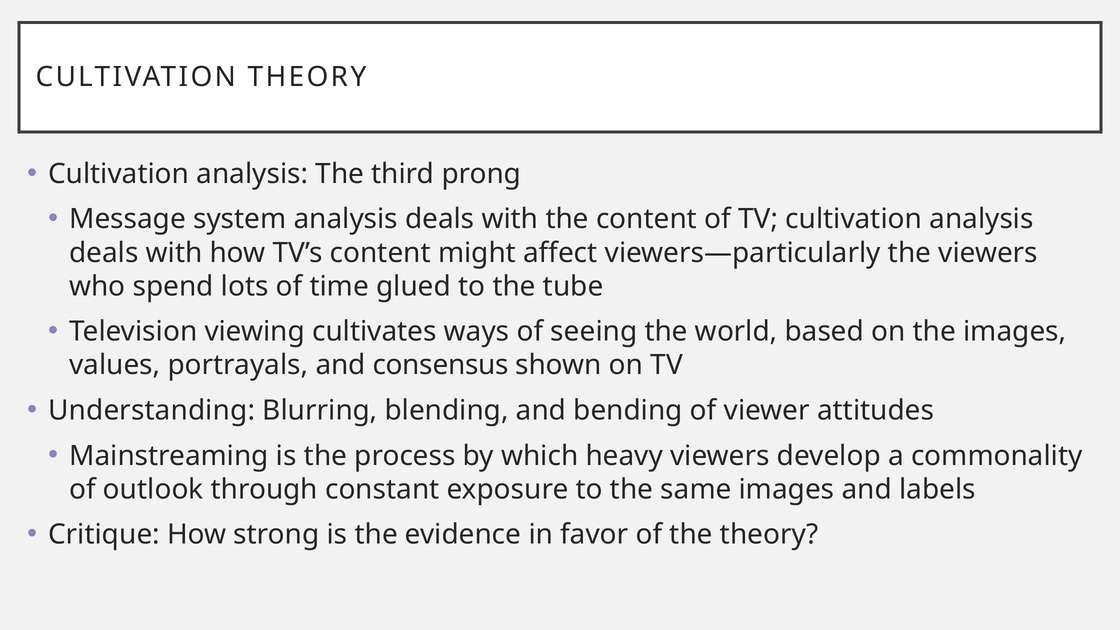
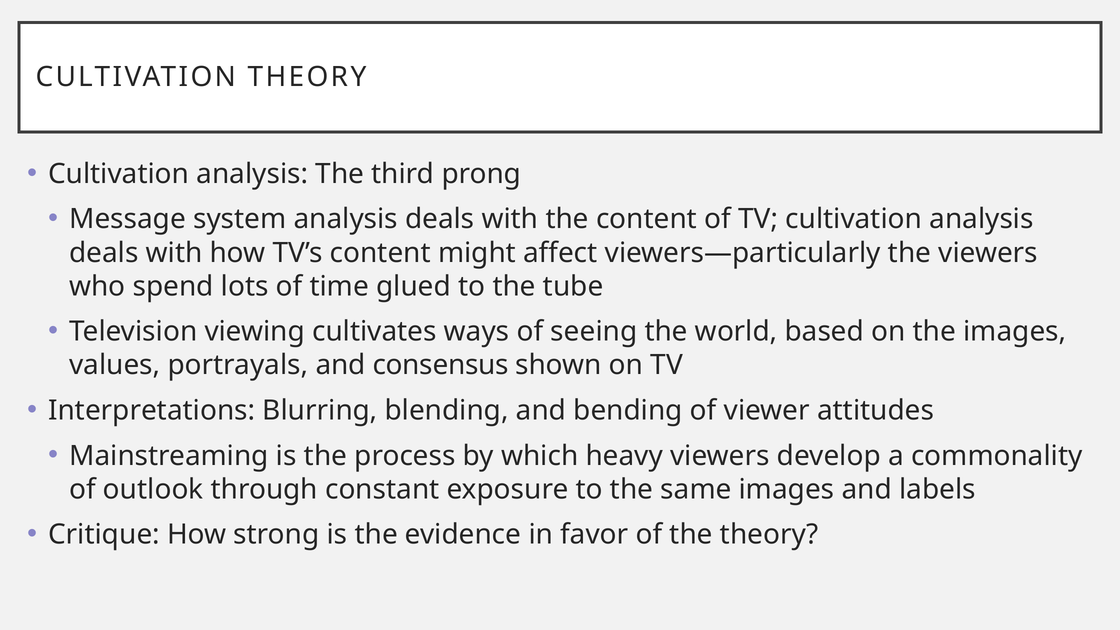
Understanding: Understanding -> Interpretations
